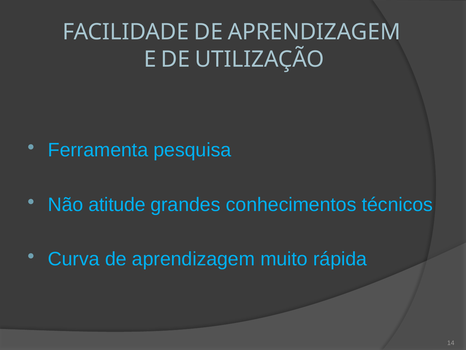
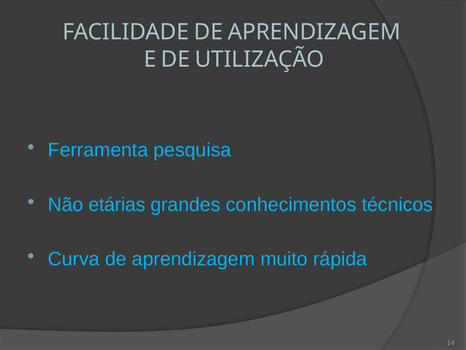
atitude: atitude -> etárias
